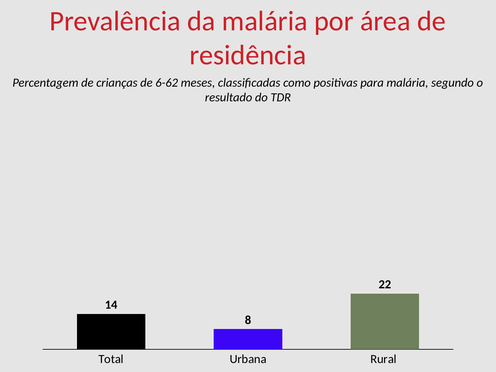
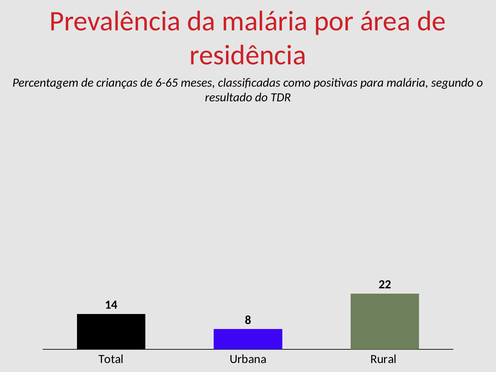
6-62: 6-62 -> 6-65
